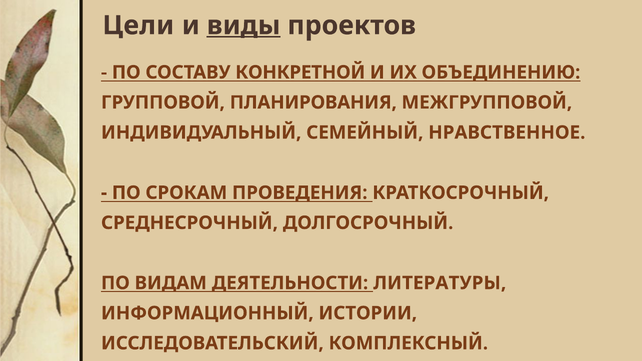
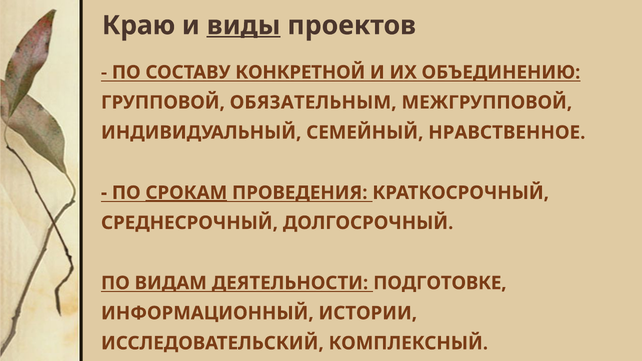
Цели: Цели -> Краю
ПЛАНИРОВАНИЯ: ПЛАНИРОВАНИЯ -> ОБЯЗАТЕЛЬНЫМ
СРОКАМ underline: none -> present
ЛИТЕРАТУРЫ: ЛИТЕРАТУРЫ -> ПОДГОТОВКЕ
